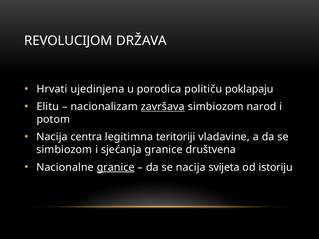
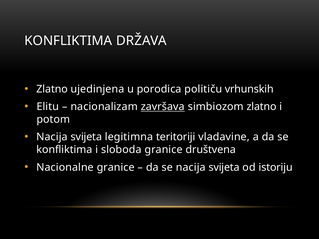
REVOLUCIJOM at (68, 41): REVOLUCIJOM -> KONFLIKTIMA
Hrvati at (52, 89): Hrvati -> Zlatno
poklapaju: poklapaju -> vrhunskih
simbiozom narod: narod -> zlatno
centra at (86, 137): centra -> svijeta
simbiozom at (64, 150): simbiozom -> konfliktima
sjećanja: sjećanja -> sloboda
granice at (116, 167) underline: present -> none
